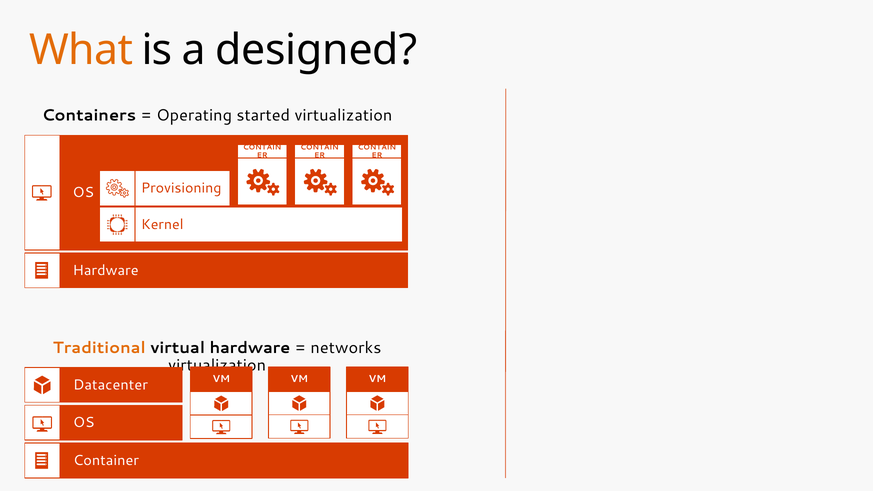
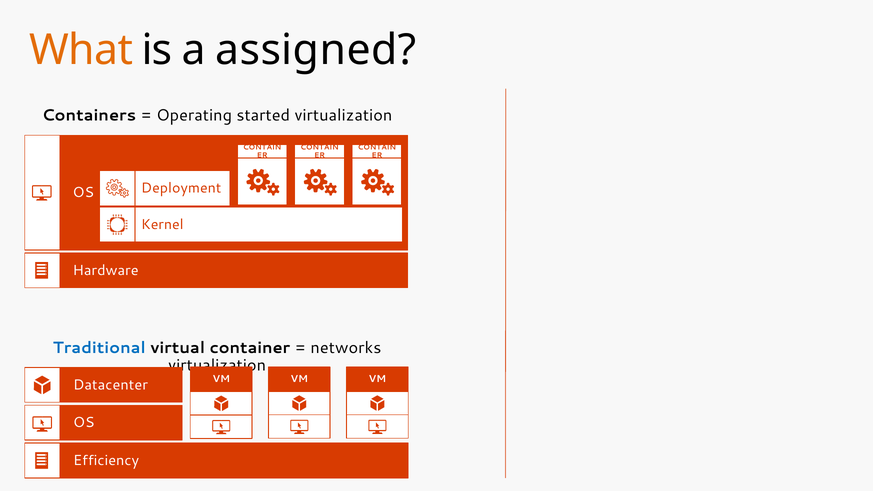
designed: designed -> assigned
Provisioning: Provisioning -> Deployment
Traditional colour: orange -> blue
virtual hardware: hardware -> container
Container: Container -> Efficiency
